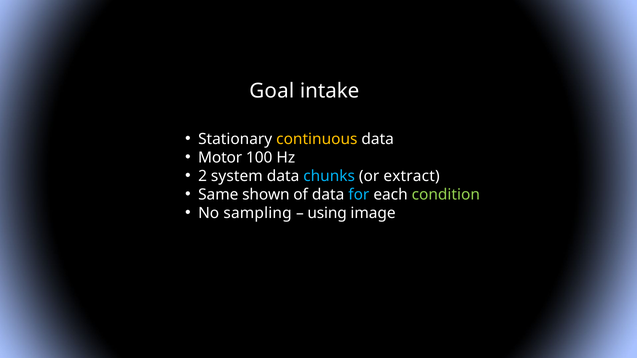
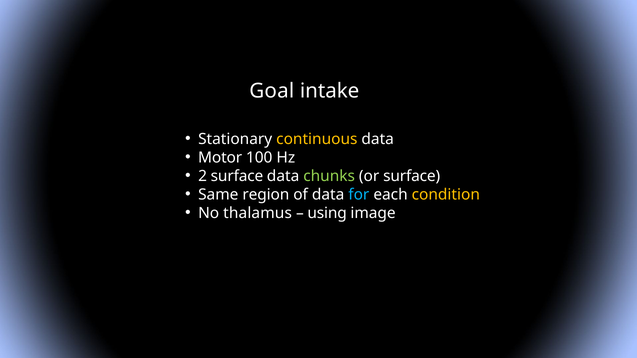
2 system: system -> surface
chunks colour: light blue -> light green
or extract: extract -> surface
shown: shown -> region
condition colour: light green -> yellow
sampling: sampling -> thalamus
